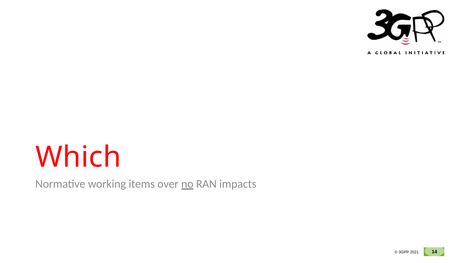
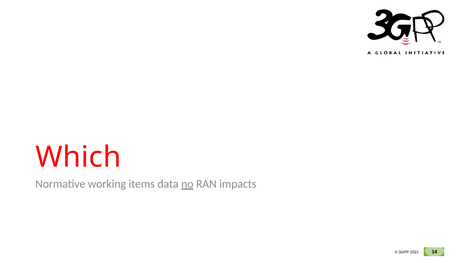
over: over -> data
